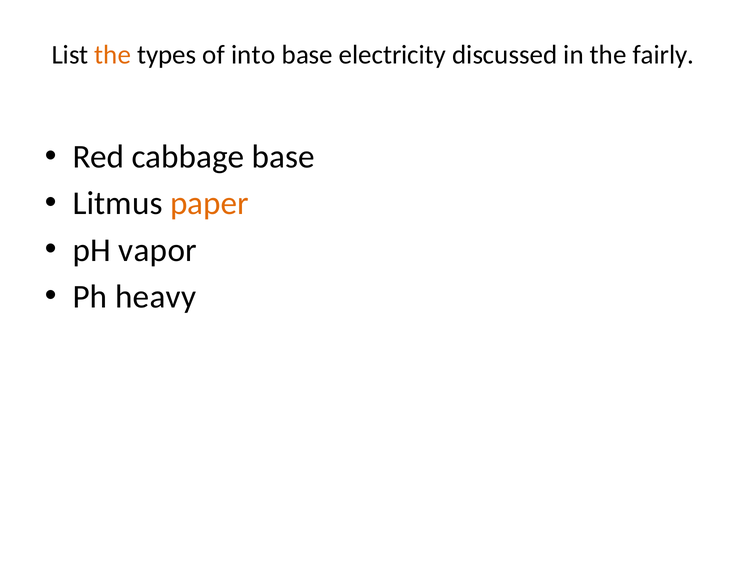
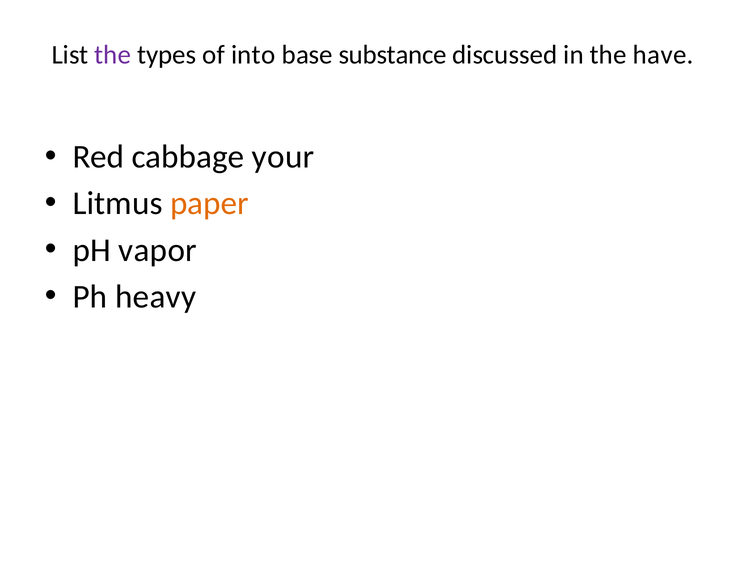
the at (113, 55) colour: orange -> purple
electricity: electricity -> substance
fairly: fairly -> have
cabbage base: base -> your
